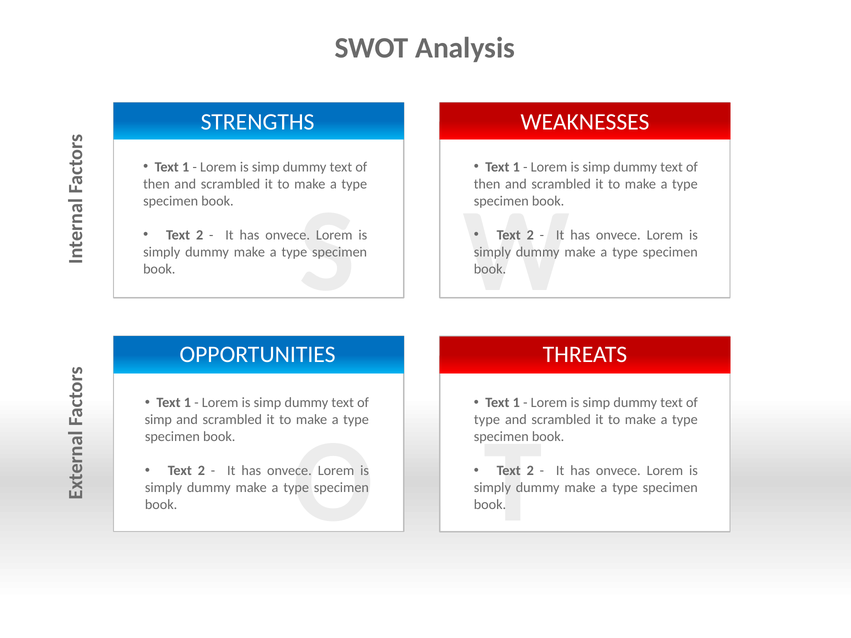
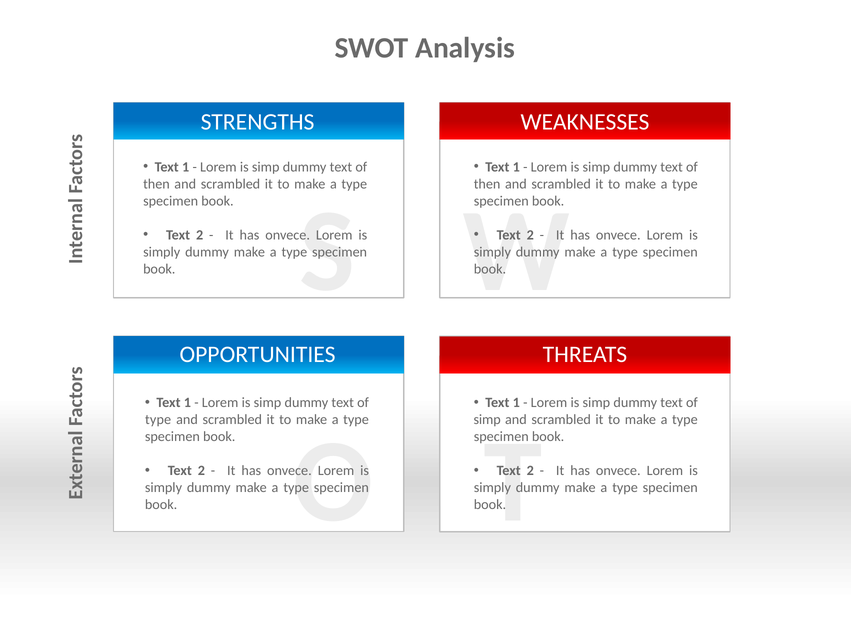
simp at (158, 420): simp -> type
type at (487, 420): type -> simp
